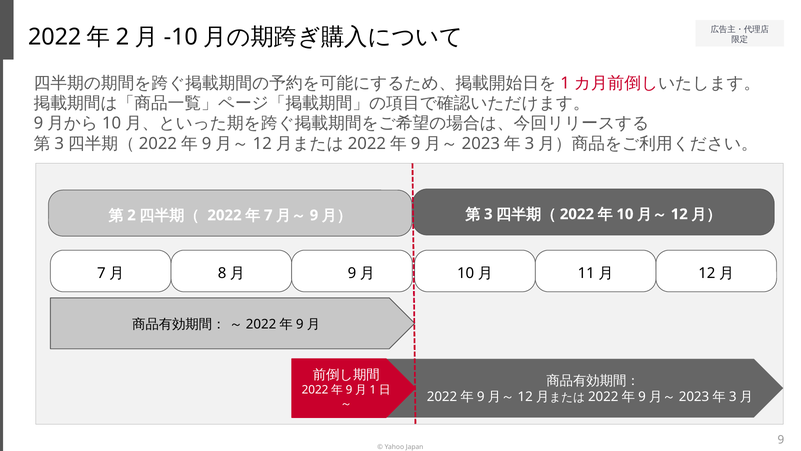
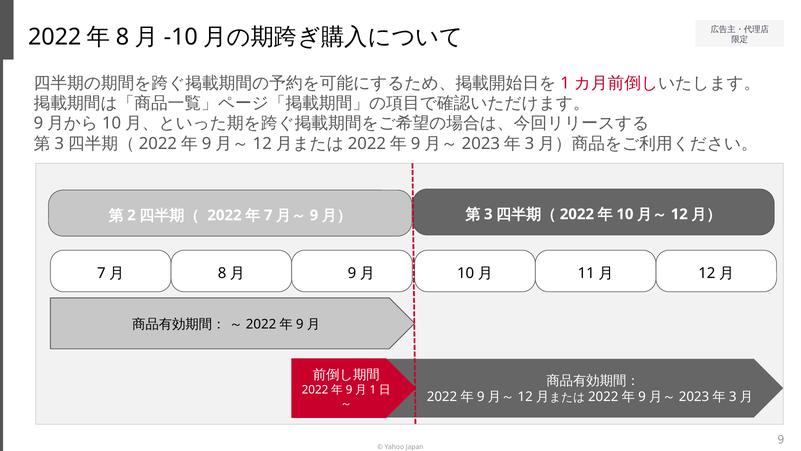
2 at (123, 37): 2 -> 8
